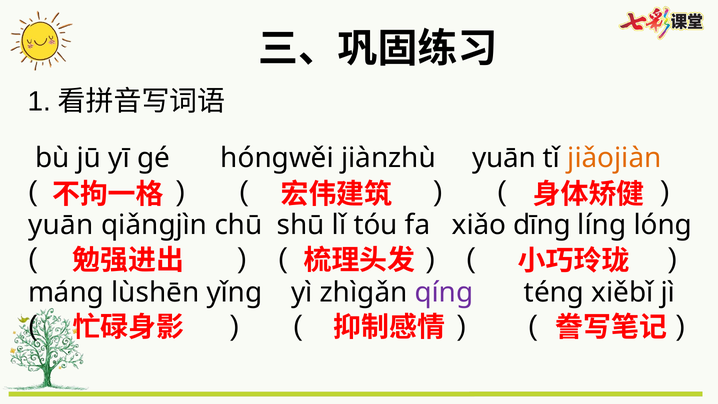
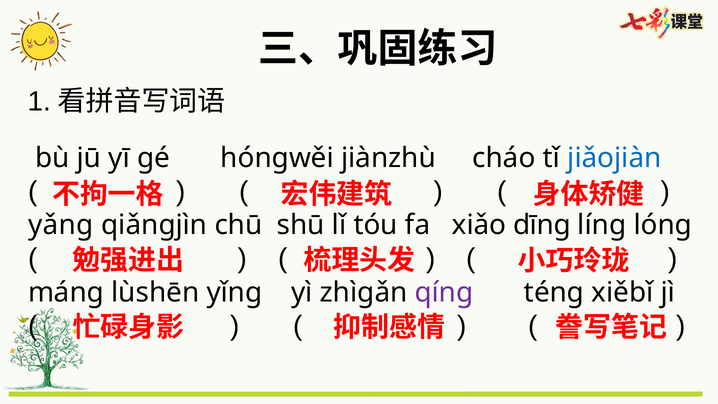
jiànzhù yuān: yuān -> cháo
jiǎojiàn colour: orange -> blue
yuān at (61, 225): yuān -> yǎng
